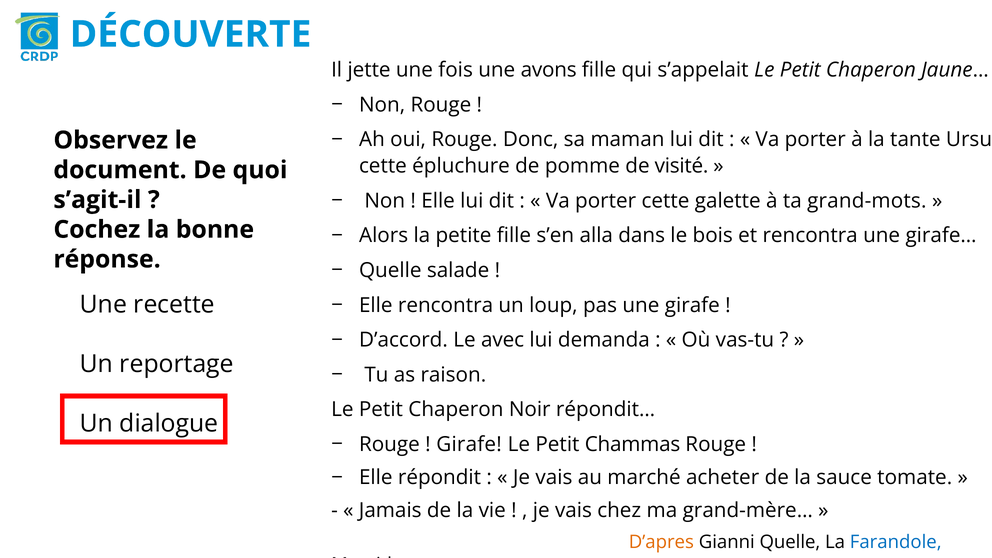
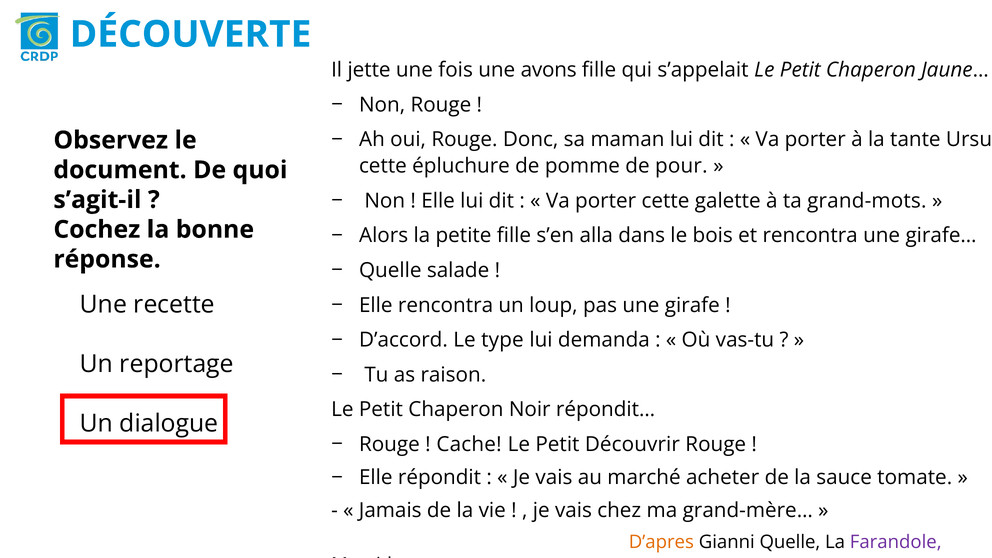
visité: visité -> pour
avec: avec -> type
Girafe at (469, 444): Girafe -> Cache
Chammas: Chammas -> Découvrir
Farandole colour: blue -> purple
